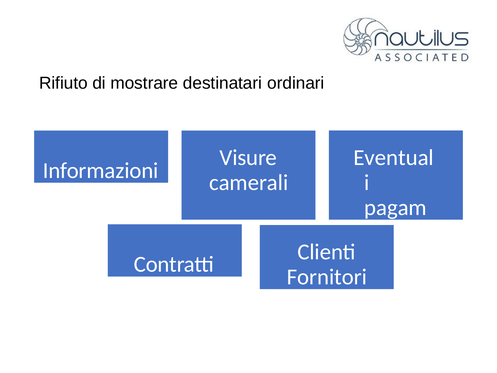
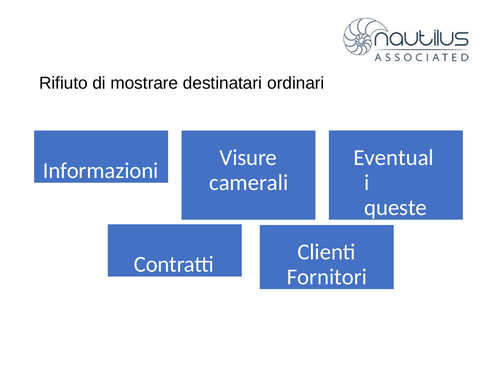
pagam: pagam -> queste
